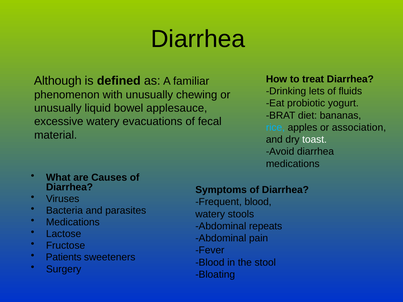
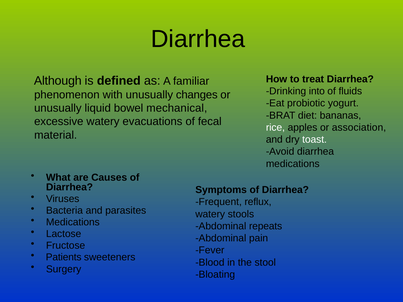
lets: lets -> into
chewing: chewing -> changes
applesauce: applesauce -> mechanical
rice colour: light blue -> white
Frequent blood: blood -> reflux
